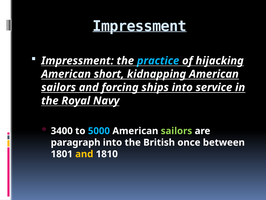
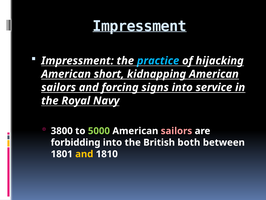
ships: ships -> signs
3400: 3400 -> 3800
5000 colour: light blue -> light green
sailors at (176, 131) colour: light green -> pink
paragraph: paragraph -> forbidding
once: once -> both
